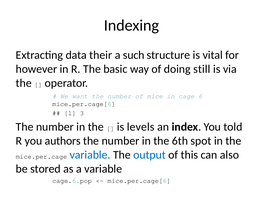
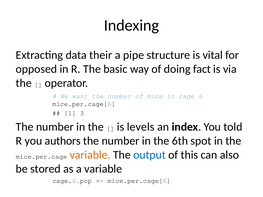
such: such -> pipe
however: however -> opposed
still: still -> fact
variable at (90, 155) colour: blue -> orange
